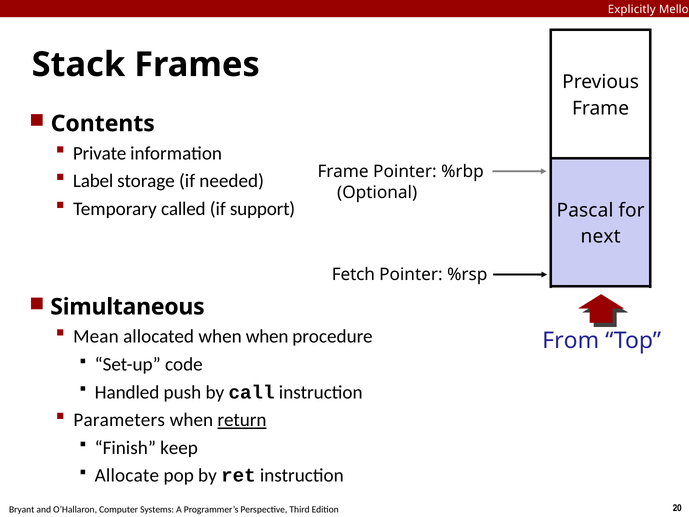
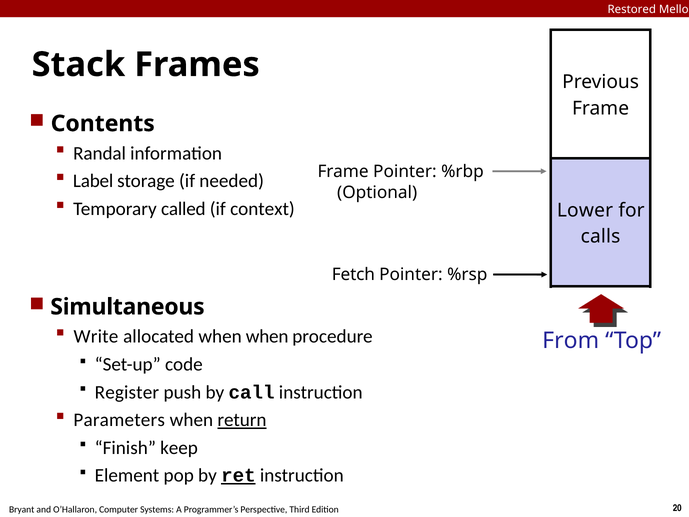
Explicitly: Explicitly -> Restored
Private: Private -> Randal
support: support -> context
Pascal: Pascal -> Lower
next: next -> calls
Mean: Mean -> Write
Handled: Handled -> Register
Allocate: Allocate -> Element
ret underline: none -> present
